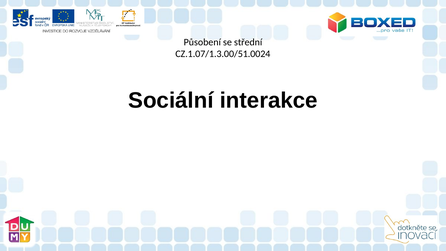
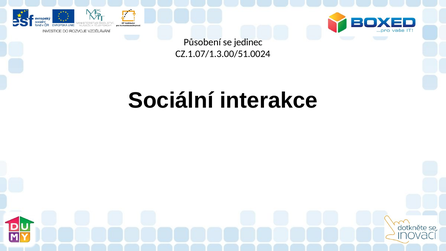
střední: střední -> jedinec
